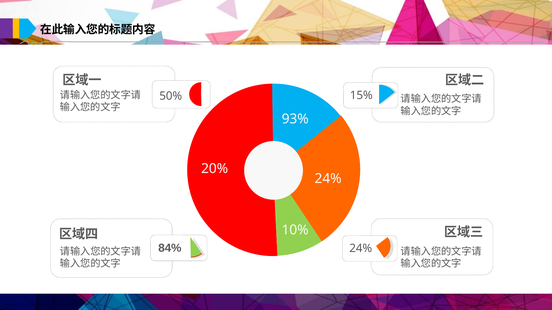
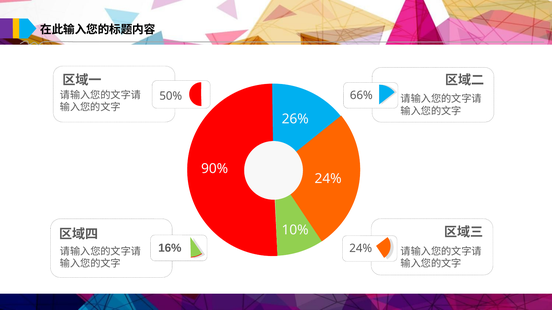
15%: 15% -> 66%
93%: 93% -> 26%
20%: 20% -> 90%
84%: 84% -> 16%
